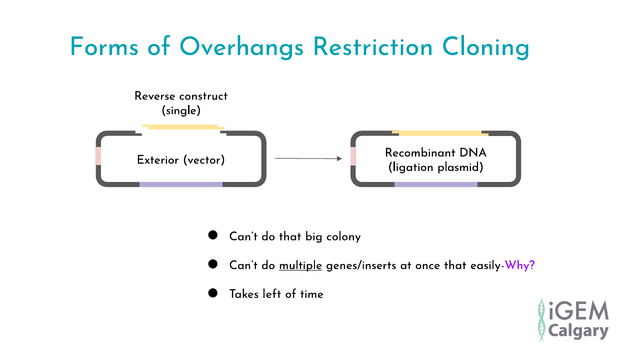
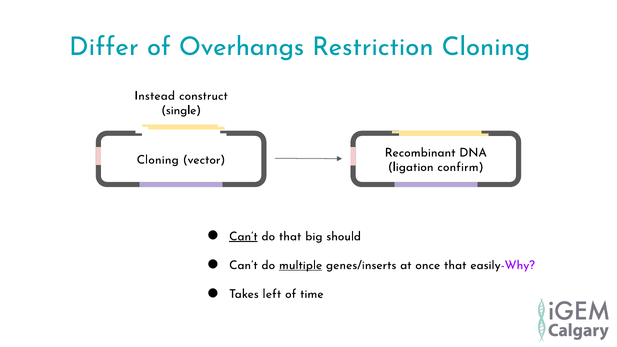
Forms: Forms -> Differ
Reverse: Reverse -> Instead
Exterior at (158, 160): Exterior -> Cloning
plasmid: plasmid -> confirm
Can’t at (243, 236) underline: none -> present
colony: colony -> should
